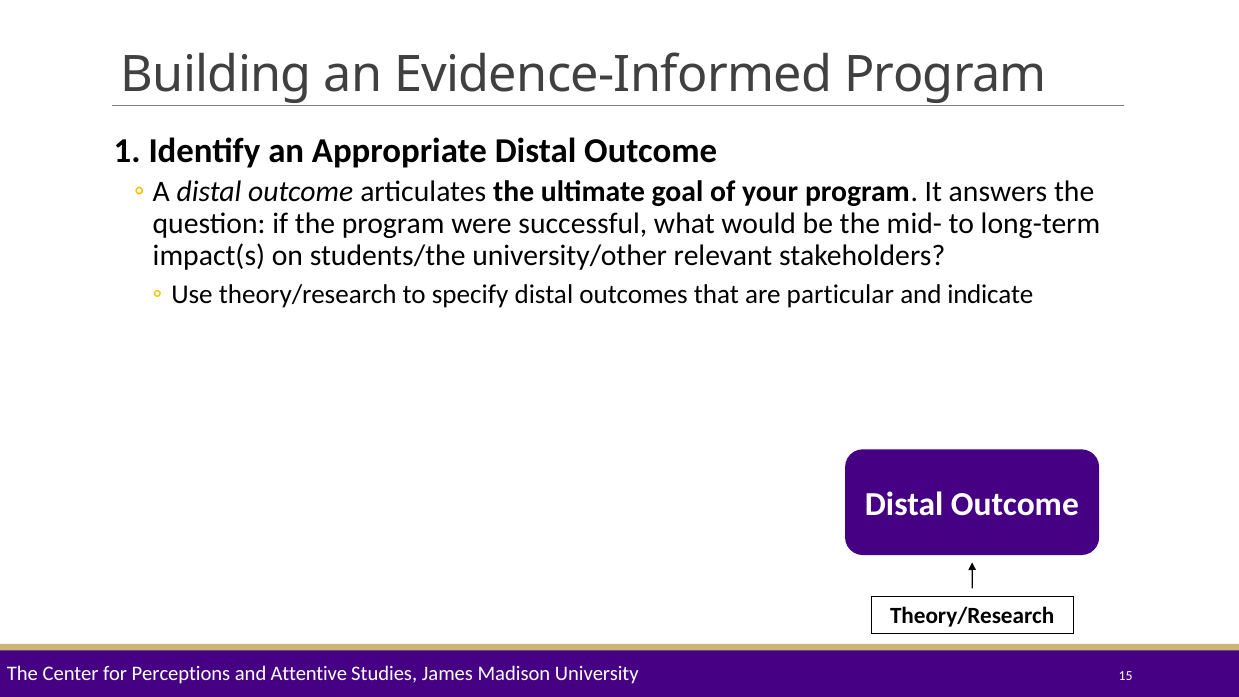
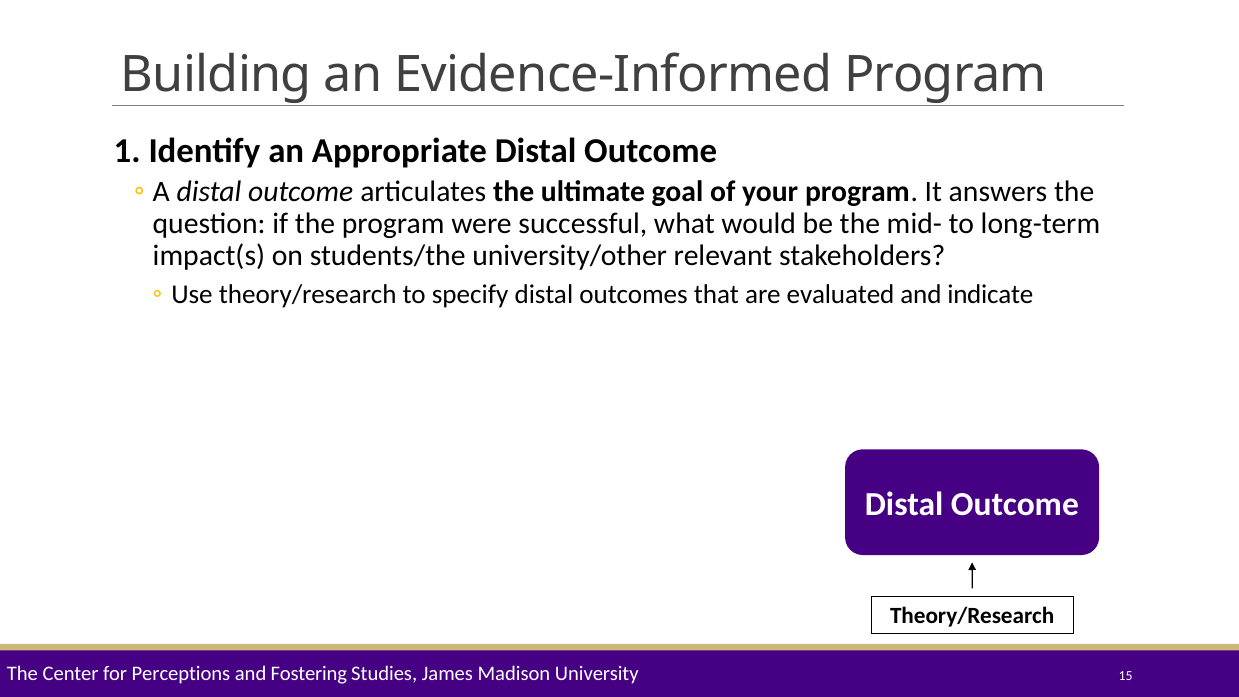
particular: particular -> evaluated
Attentive: Attentive -> Fostering
